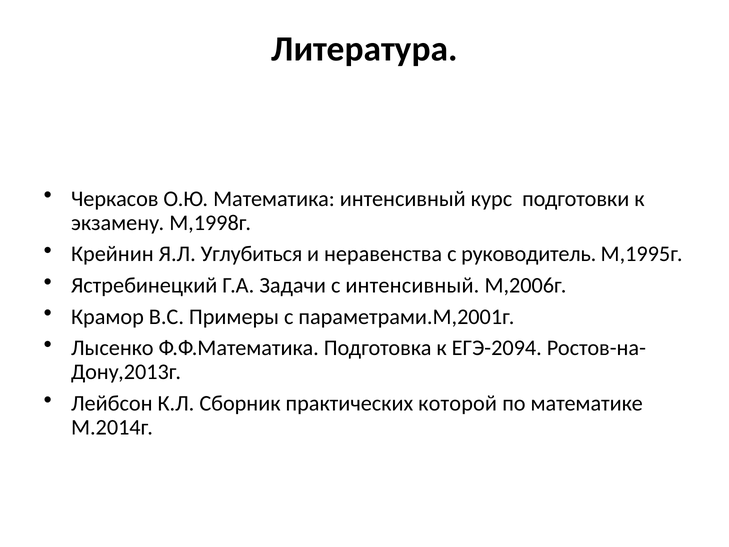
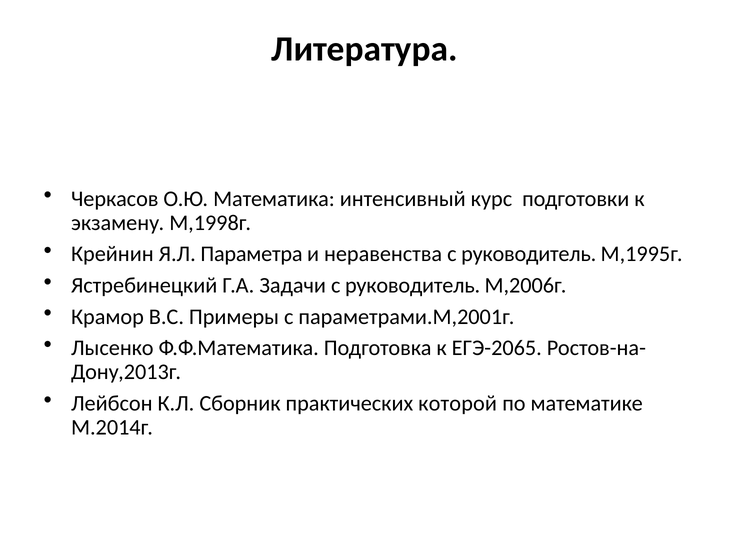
Углубиться: Углубиться -> Параметра
Задачи с интенсивный: интенсивный -> руководитель
ЕГЭ-2094: ЕГЭ-2094 -> ЕГЭ-2065
